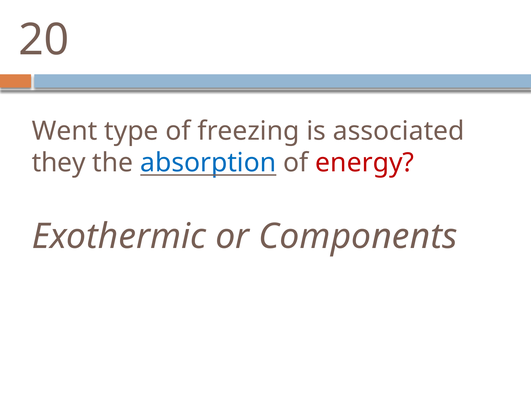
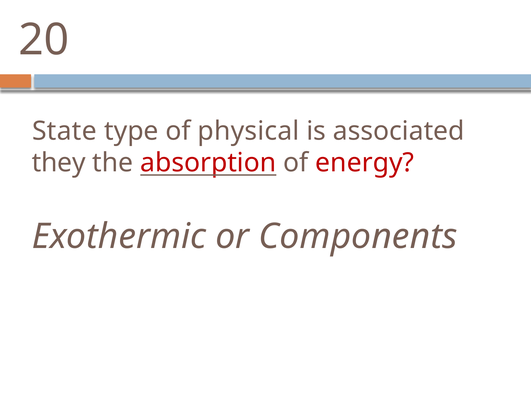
Went: Went -> State
freezing: freezing -> physical
absorption colour: blue -> red
